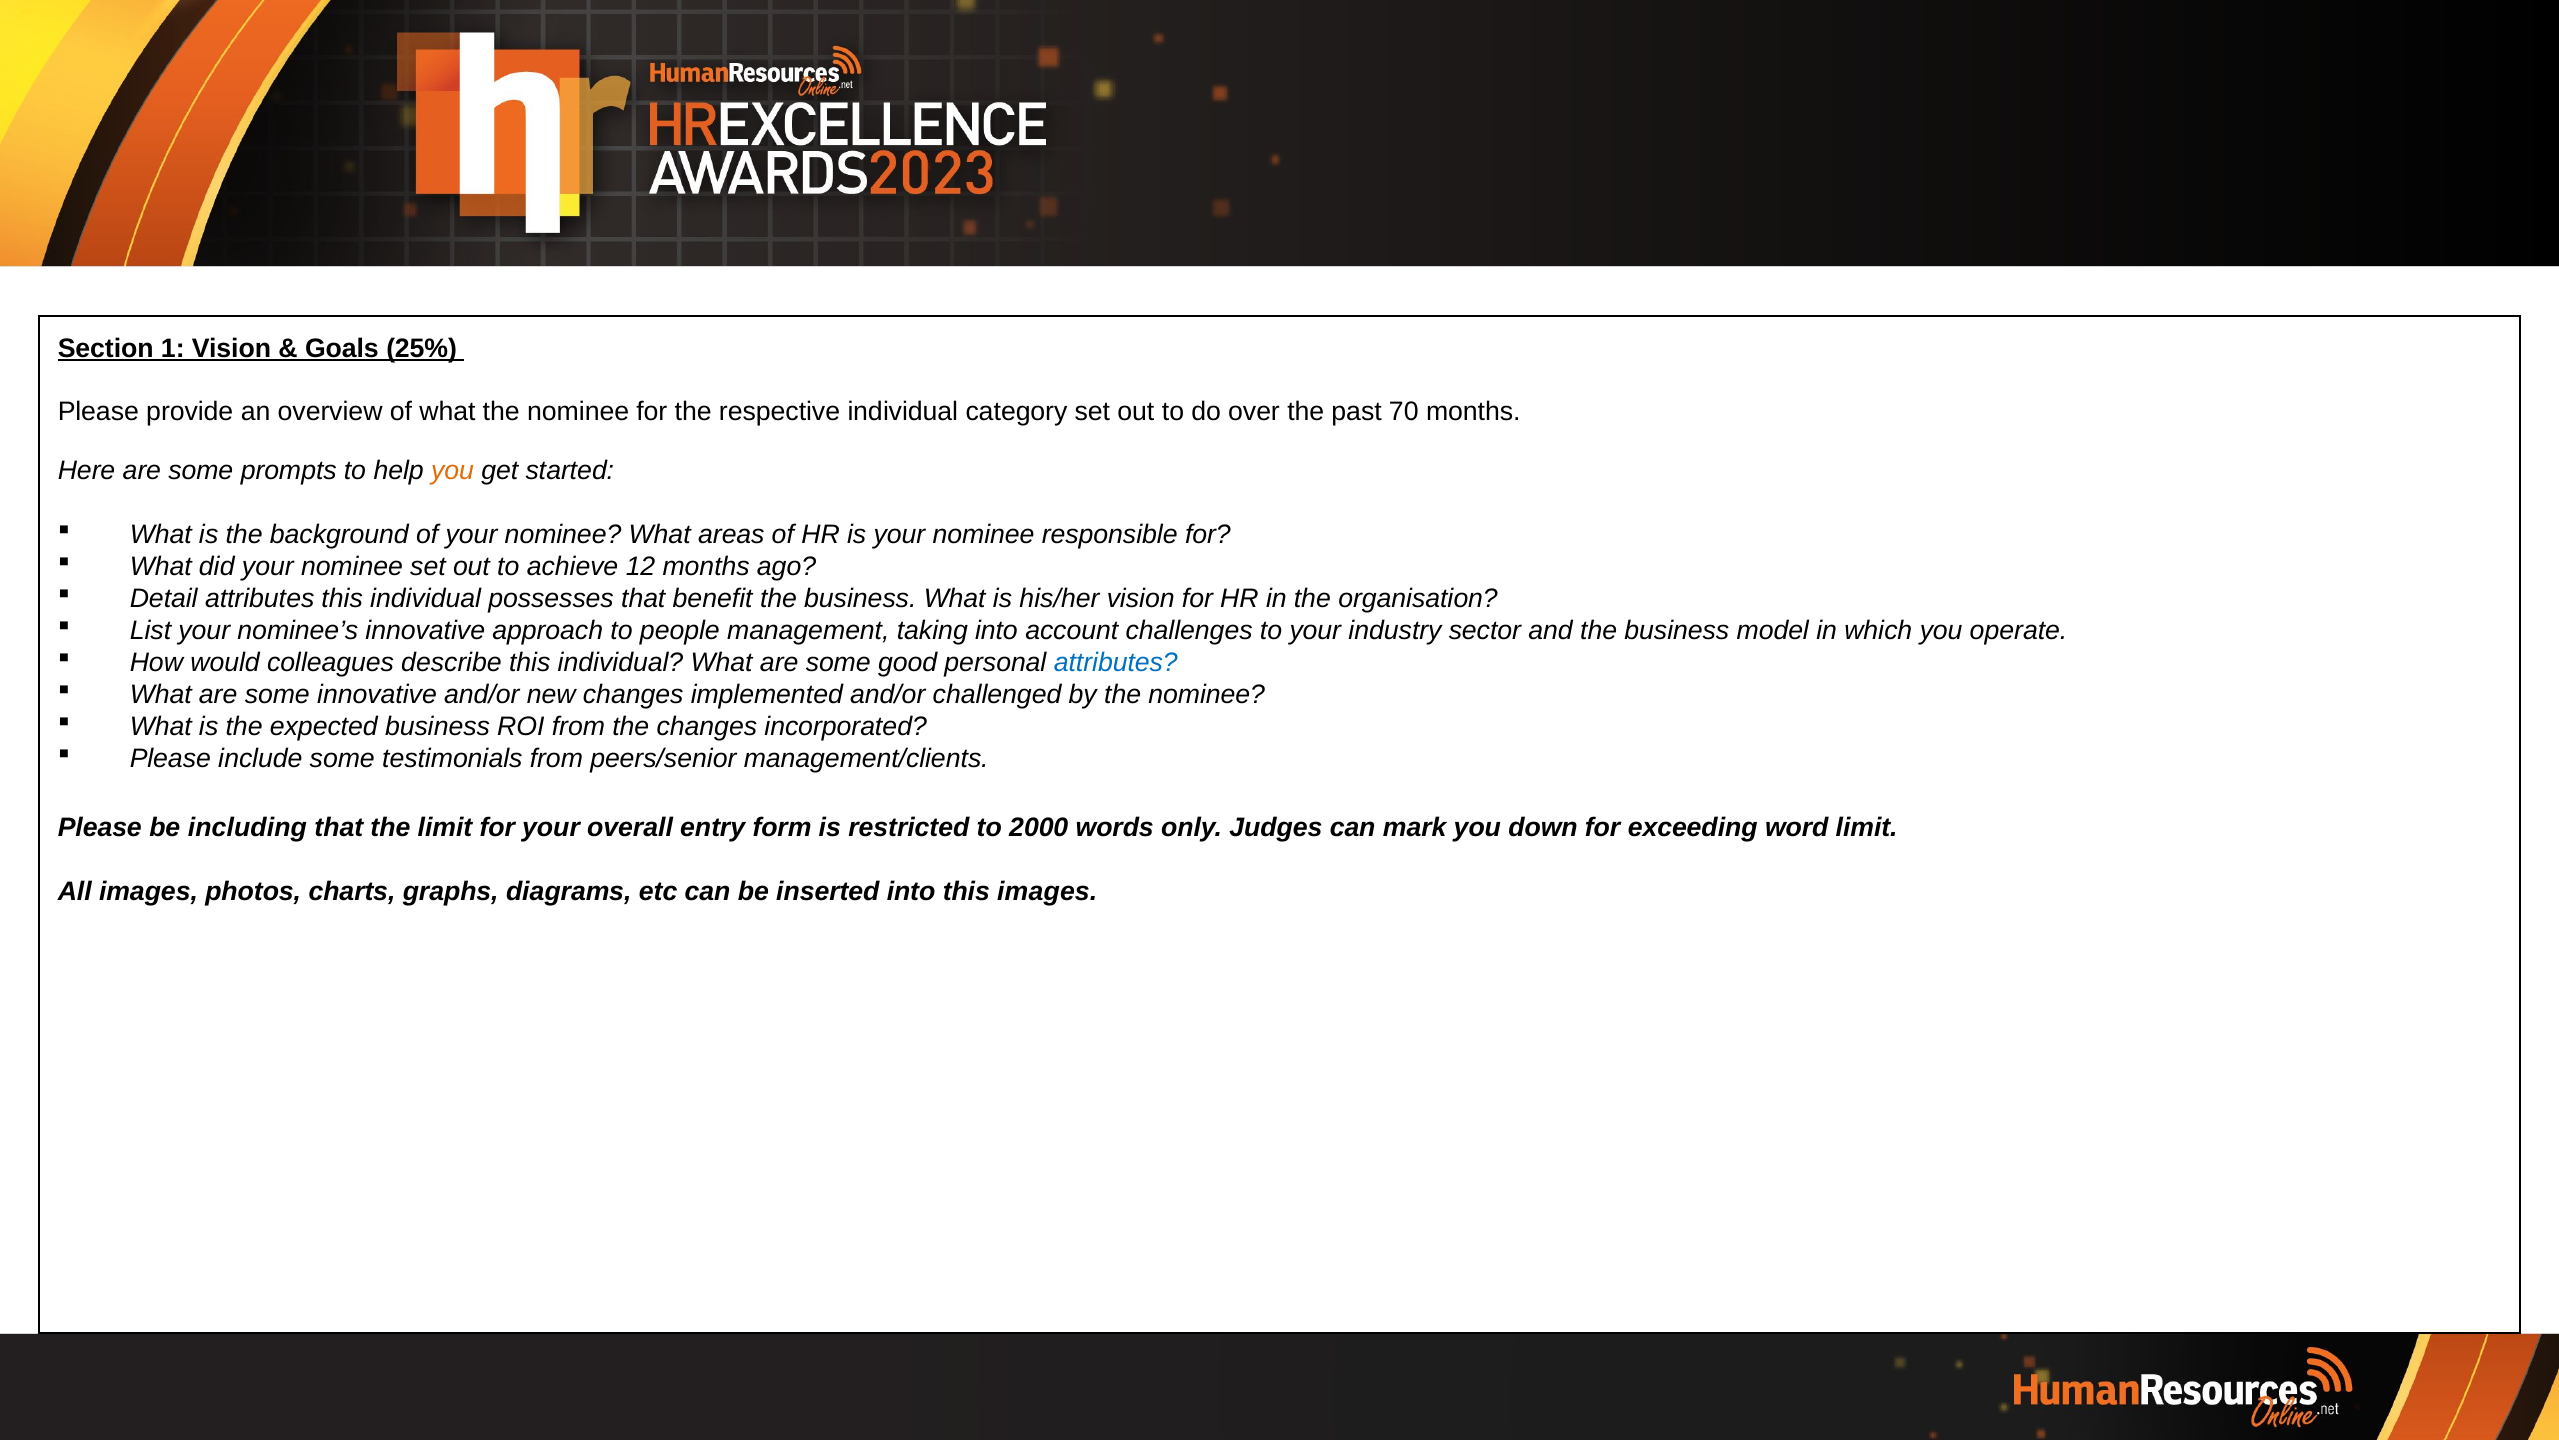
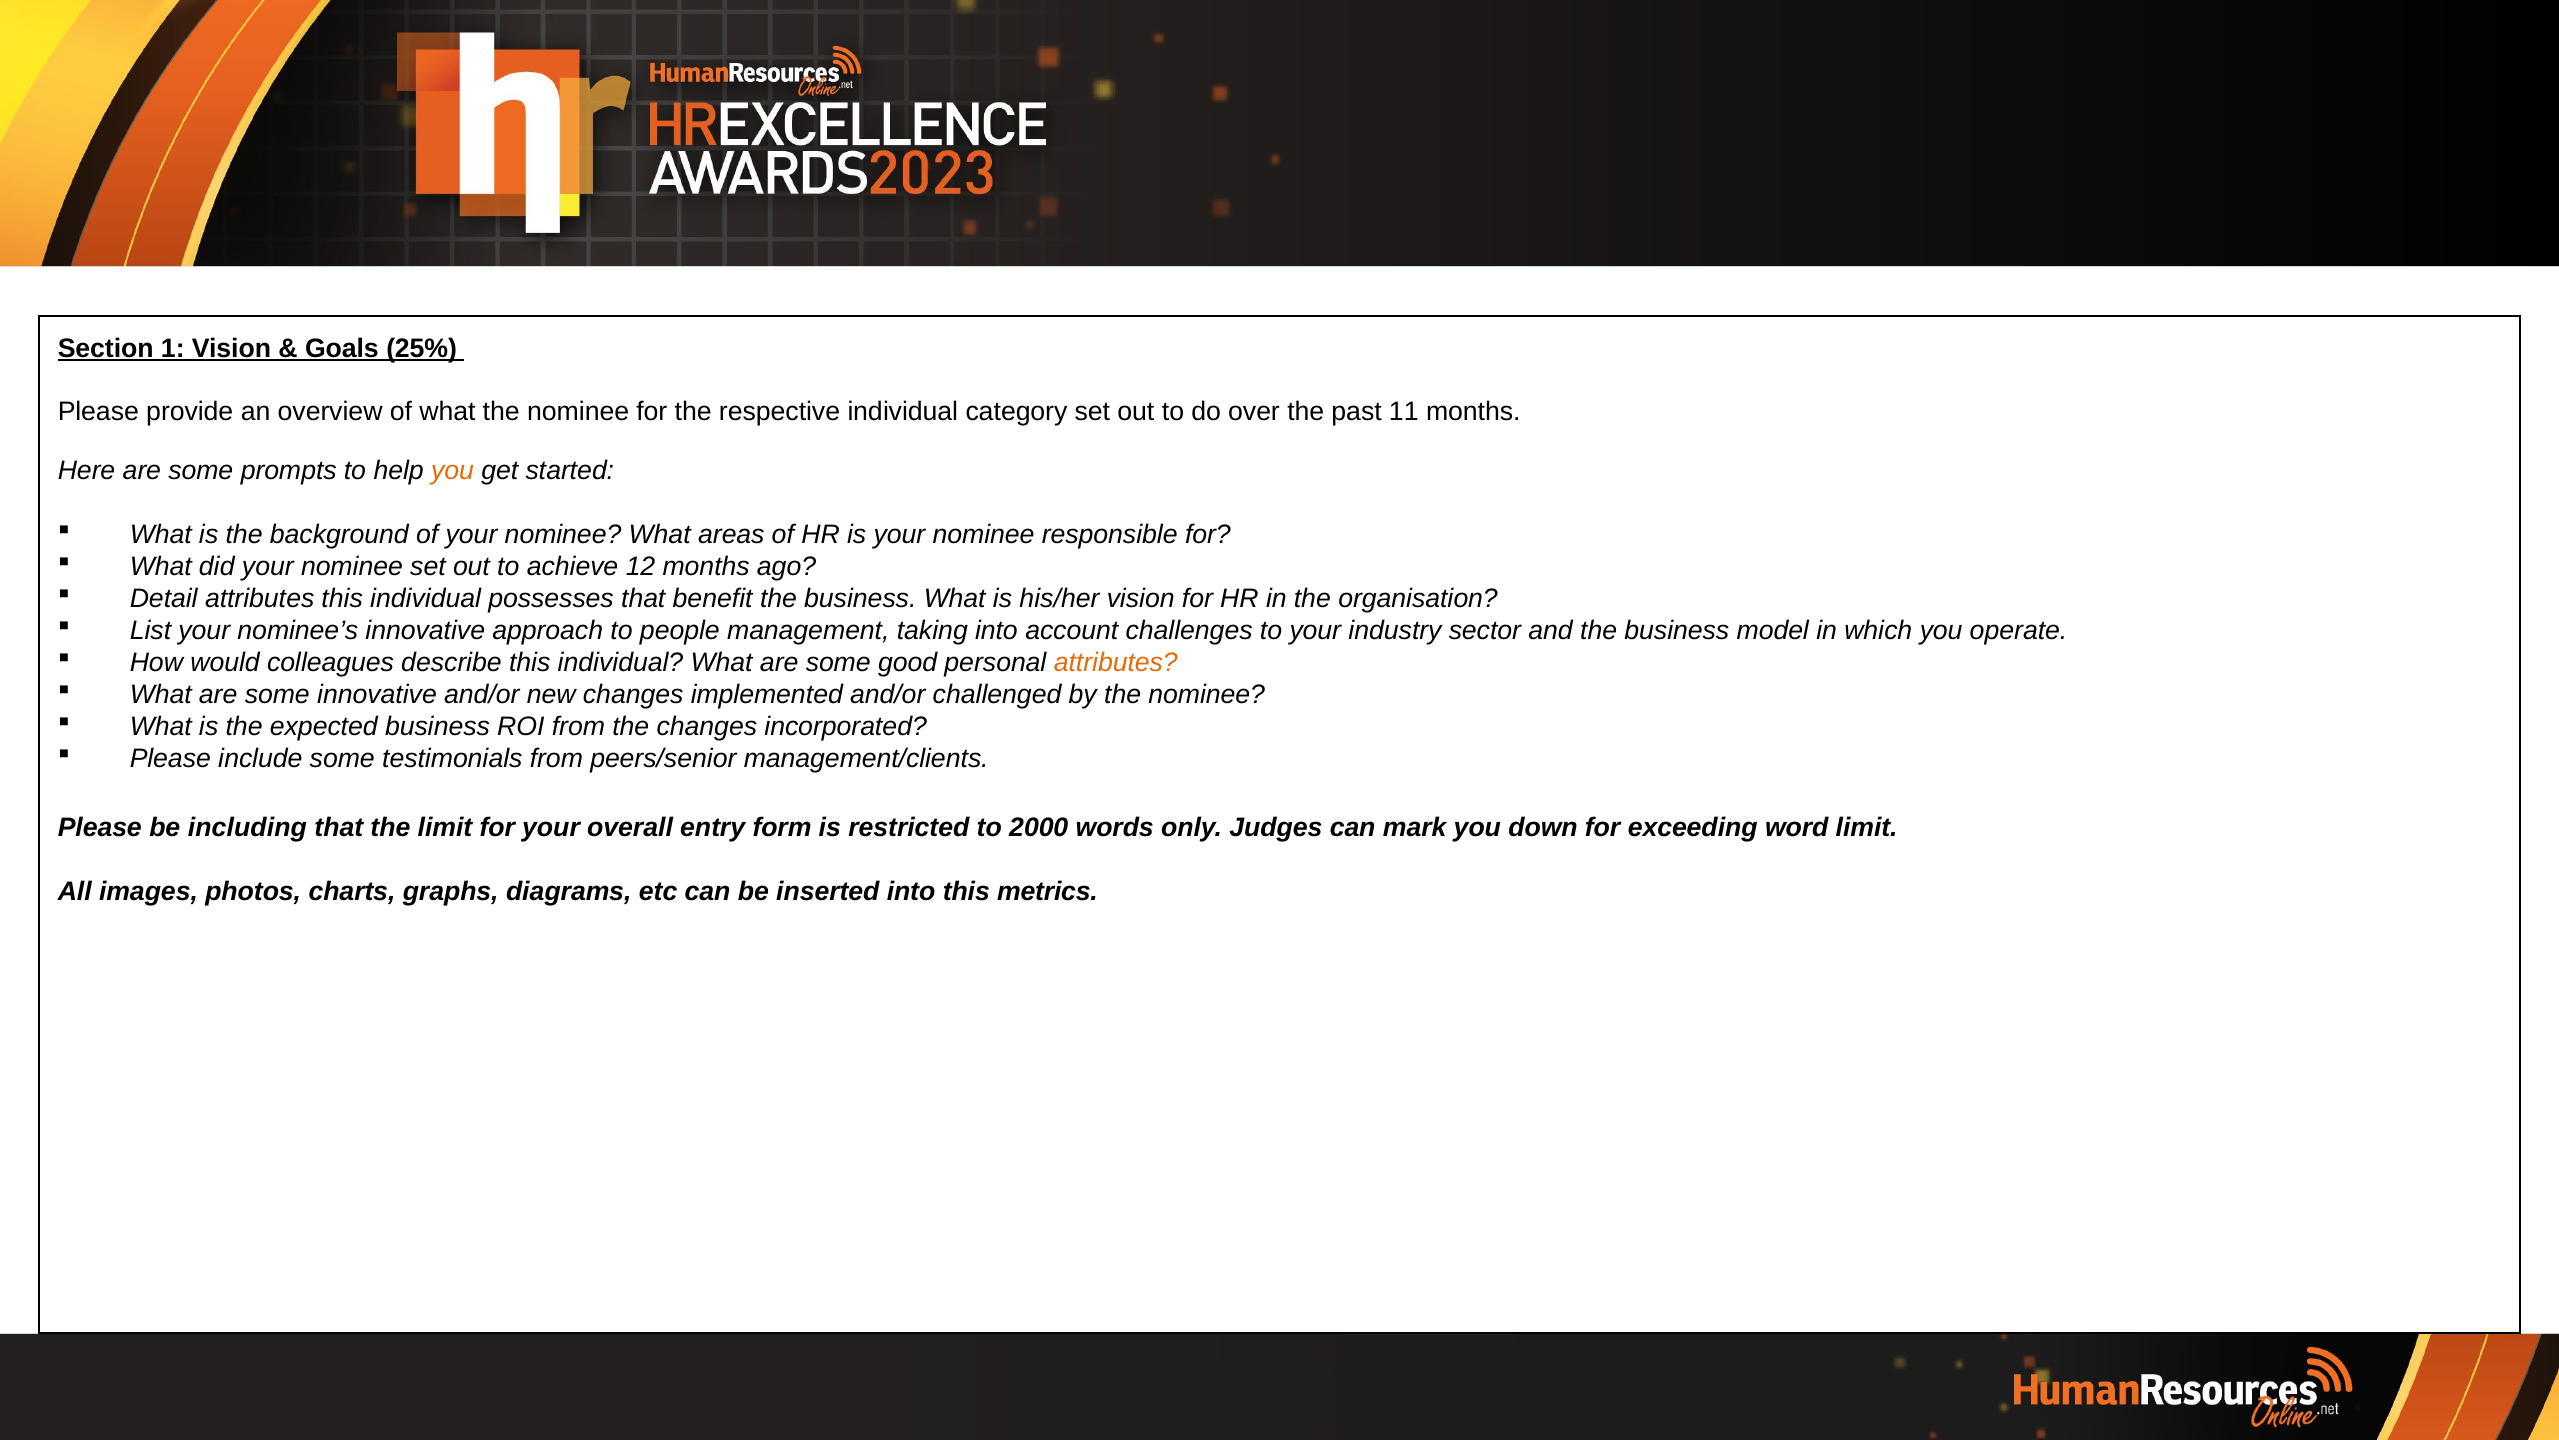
70: 70 -> 11
attributes at (1116, 663) colour: blue -> orange
this images: images -> metrics
